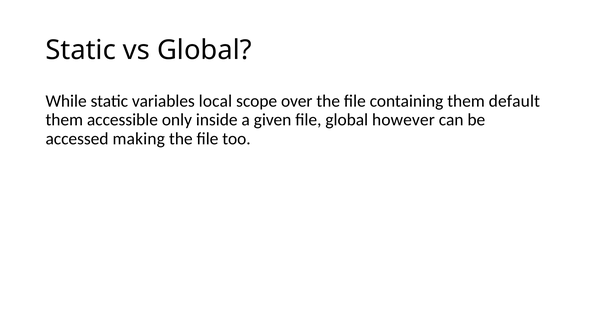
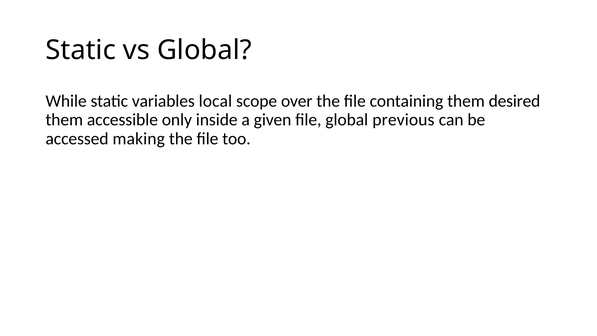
default: default -> desired
however: however -> previous
